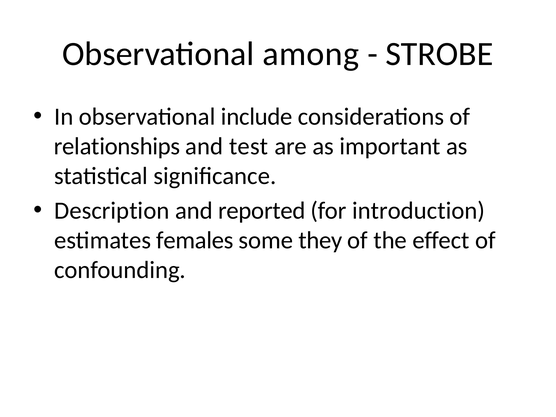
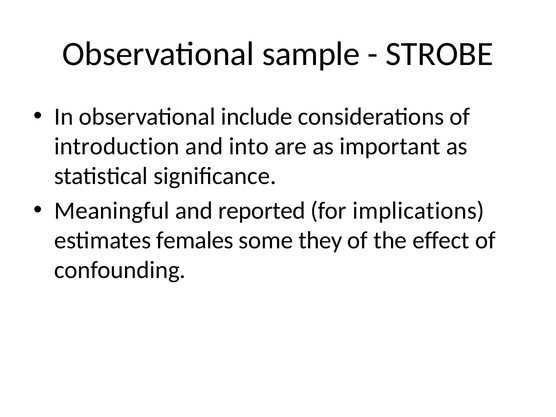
among: among -> sample
relationships: relationships -> introduction
test: test -> into
Description: Description -> Meaningful
introduction: introduction -> implications
